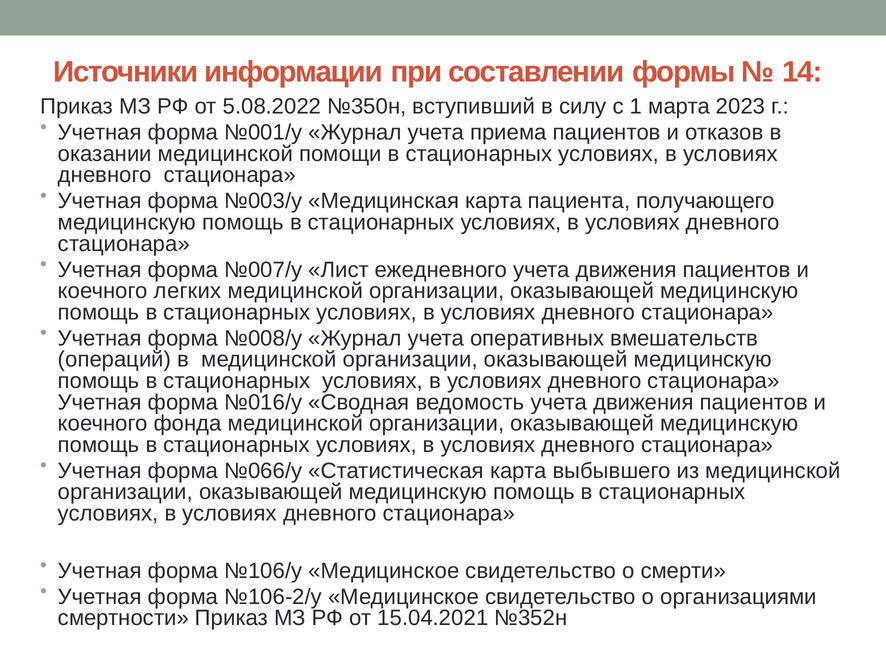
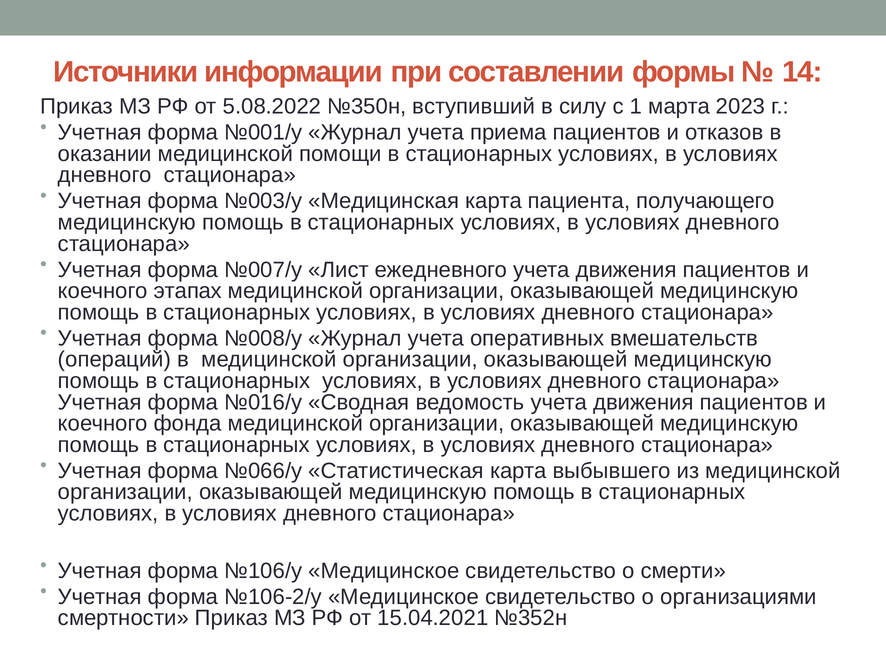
легких: легких -> этапах
